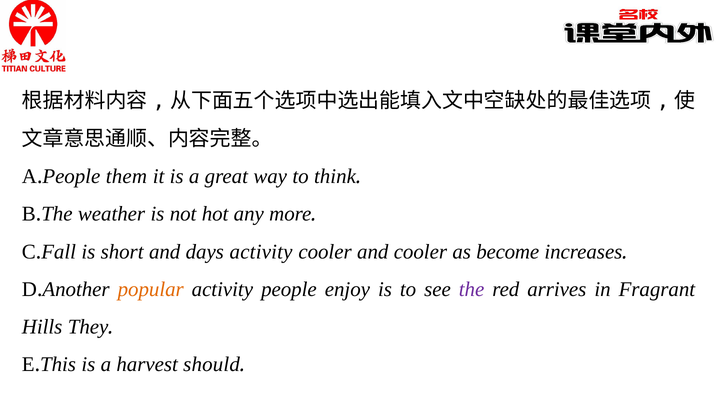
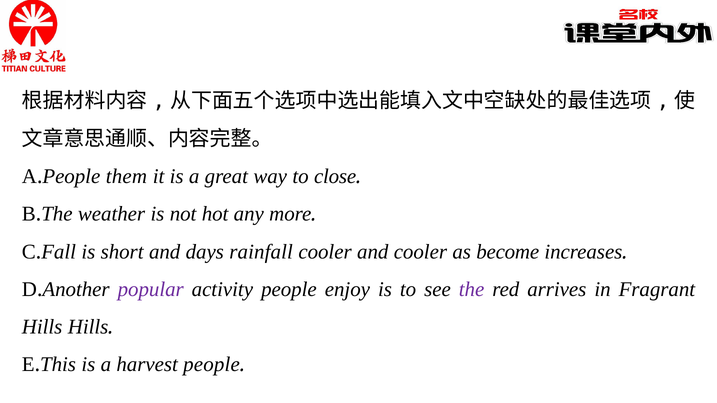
think: think -> close
days activity: activity -> rainfall
popular colour: orange -> purple
Hills They: They -> Hills
harvest should: should -> people
